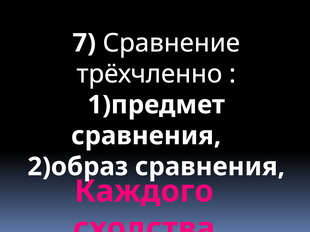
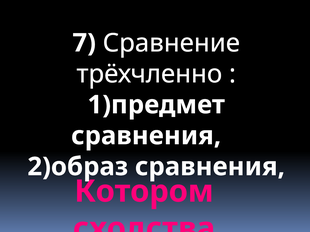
Каждого: Каждого -> Котором
